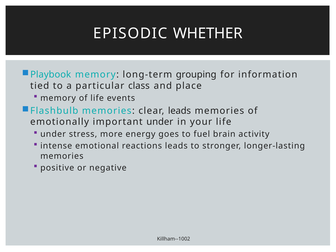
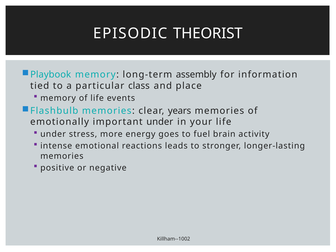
WHETHER: WHETHER -> THEORIST
grouping: grouping -> assembly
clear leads: leads -> years
